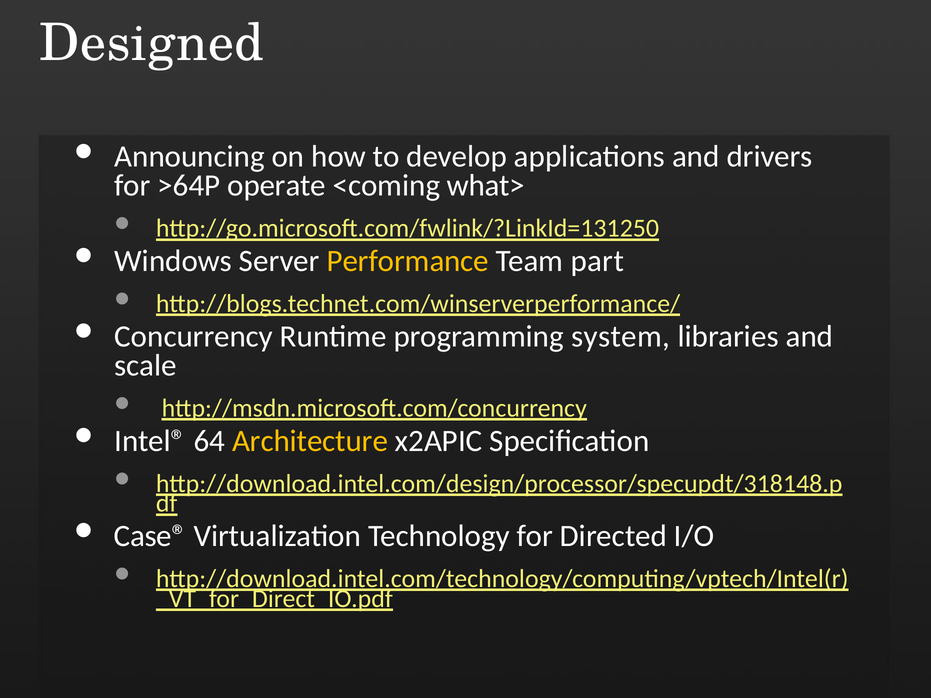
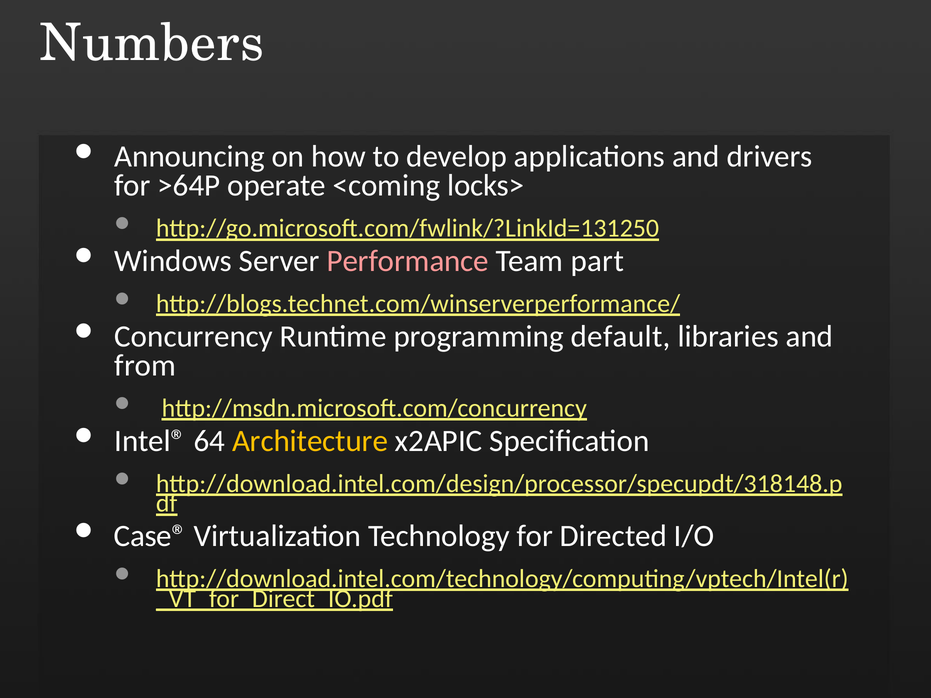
Designed: Designed -> Numbers
what>: what> -> locks>
Performance colour: yellow -> pink
system: system -> default
scale: scale -> from
